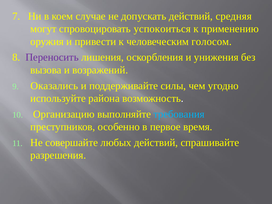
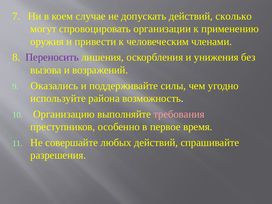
средняя: средняя -> сколько
успокоиться: успокоиться -> организации
голосом: голосом -> членами
требования colour: light blue -> pink
